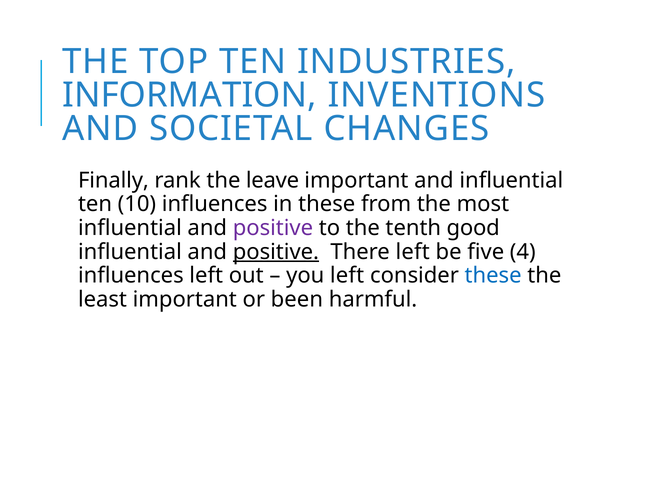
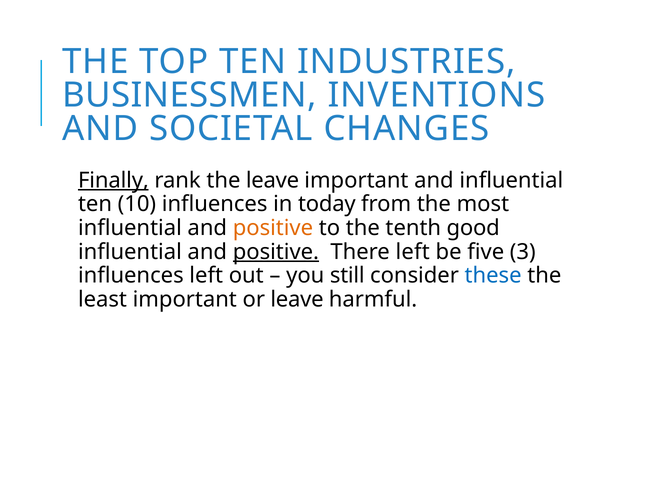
INFORMATION: INFORMATION -> BUSINESSMEN
Finally underline: none -> present
in these: these -> today
positive at (273, 228) colour: purple -> orange
4: 4 -> 3
you left: left -> still
or been: been -> leave
